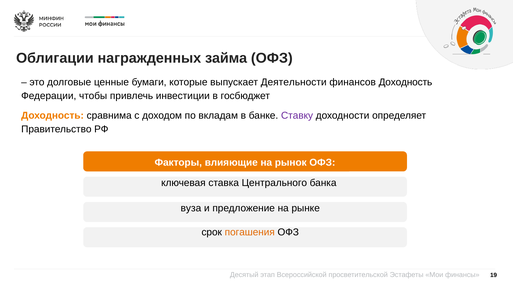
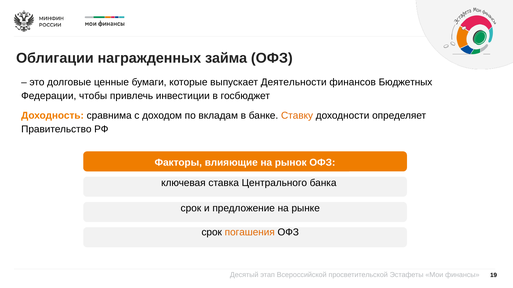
финансов Доходность: Доходность -> Бюджетных
Ставку colour: purple -> orange
вуза at (191, 209): вуза -> срок
